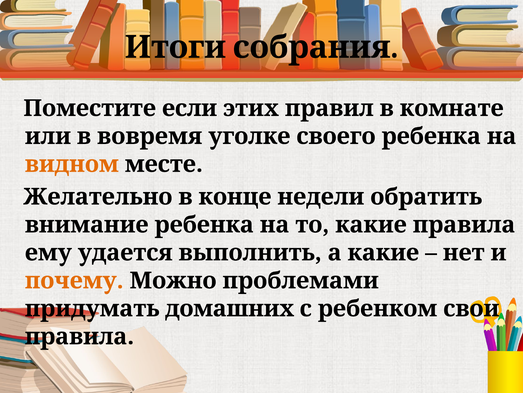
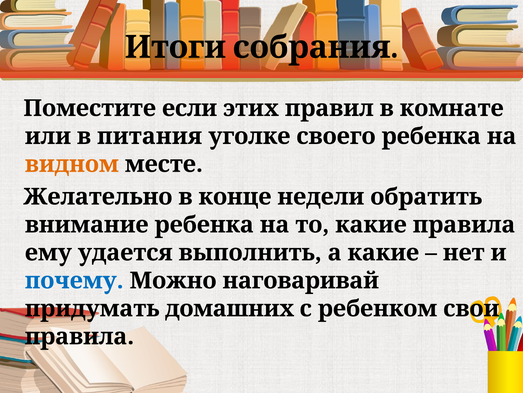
вовремя: вовремя -> питания
почему colour: orange -> blue
проблемами: проблемами -> наговаривай
